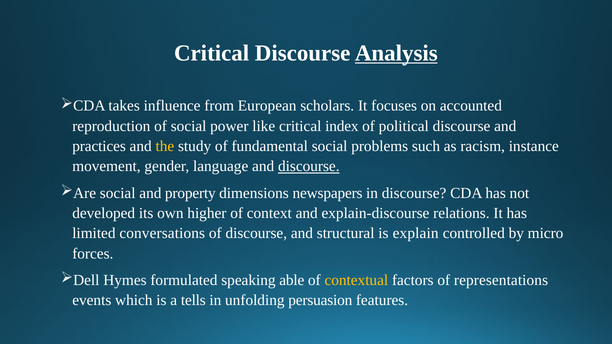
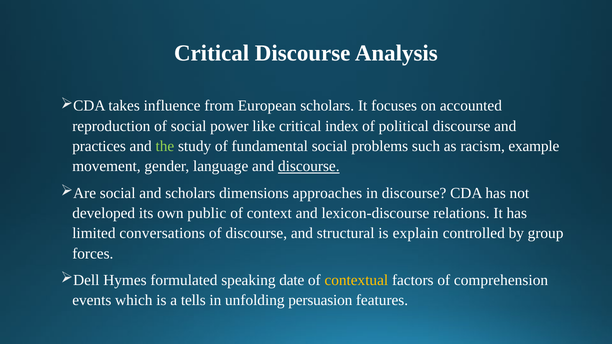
Analysis underline: present -> none
the colour: yellow -> light green
instance: instance -> example
and property: property -> scholars
newspapers: newspapers -> approaches
higher: higher -> public
explain-discourse: explain-discourse -> lexicon-discourse
micro: micro -> group
able: able -> date
representations: representations -> comprehension
